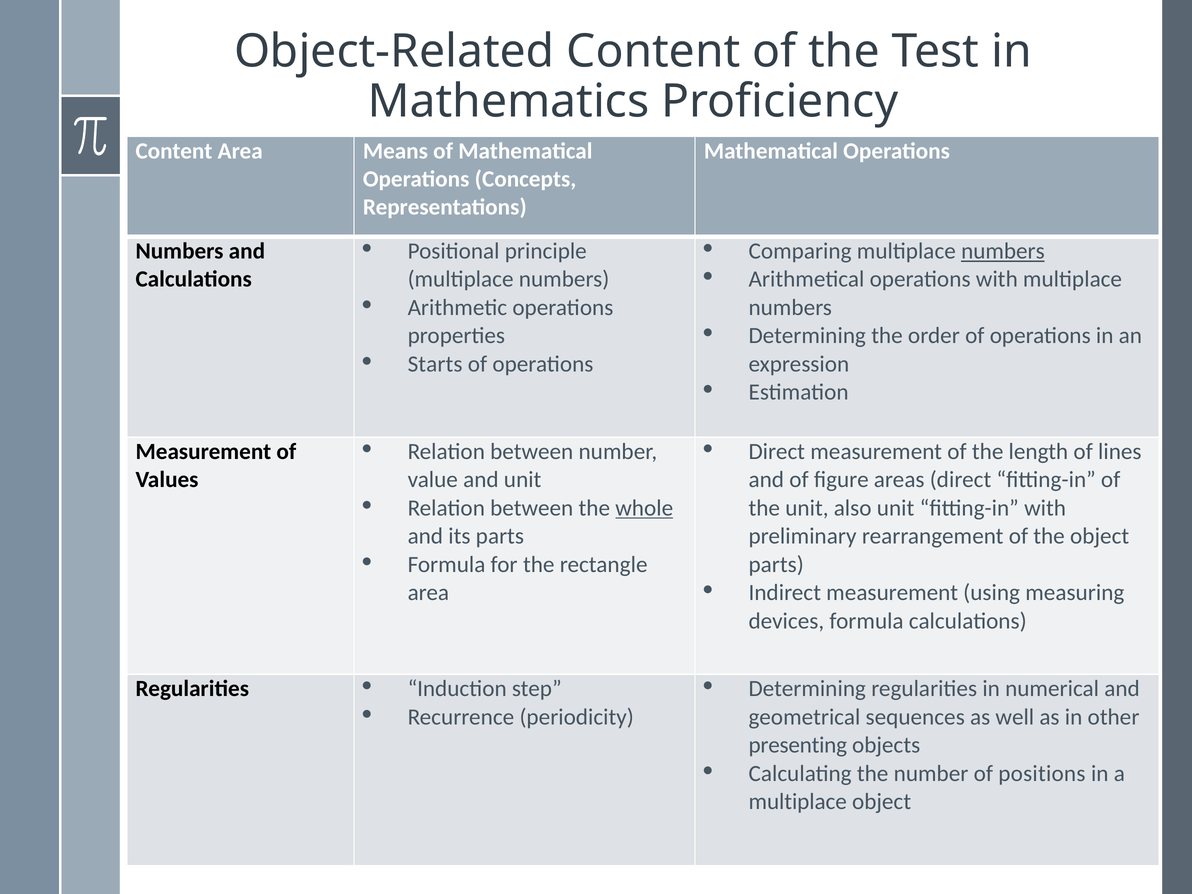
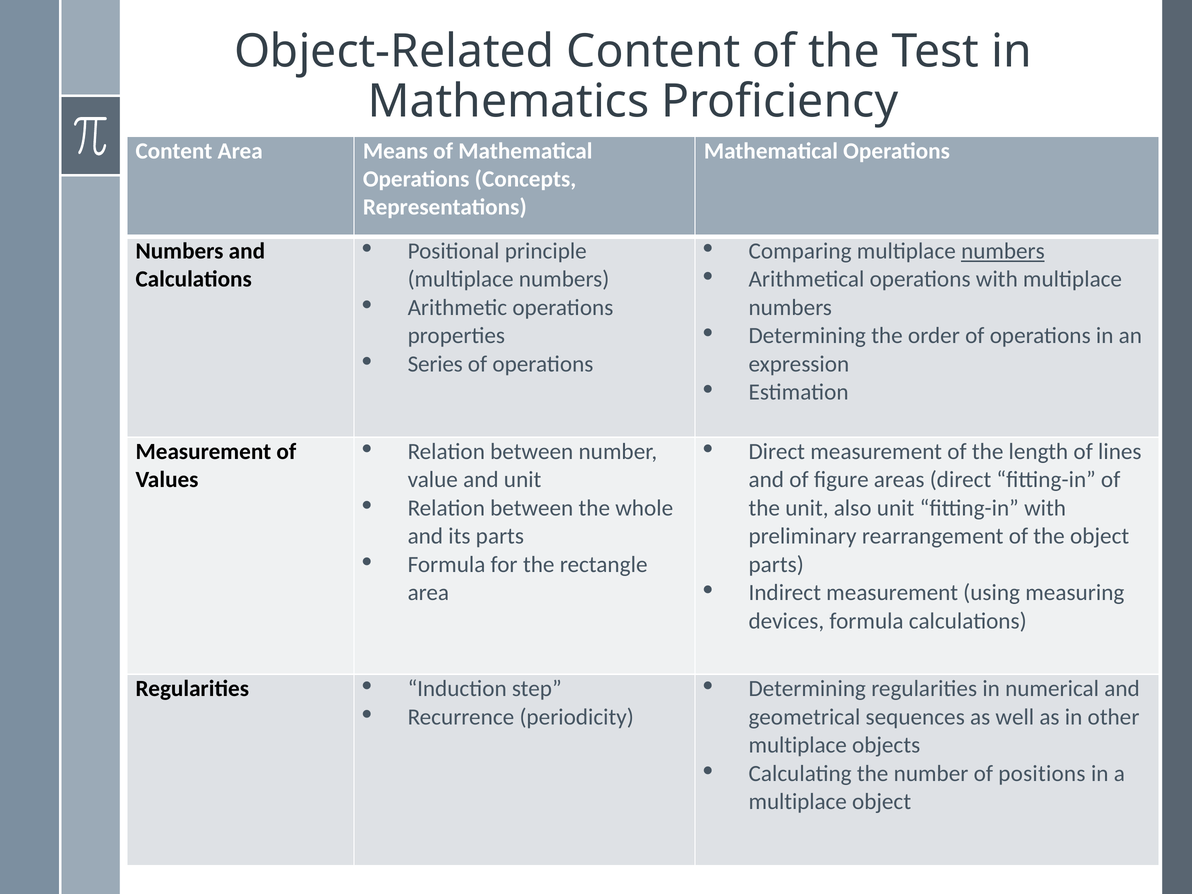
Starts: Starts -> Series
whole underline: present -> none
presenting at (798, 745): presenting -> multiplace
